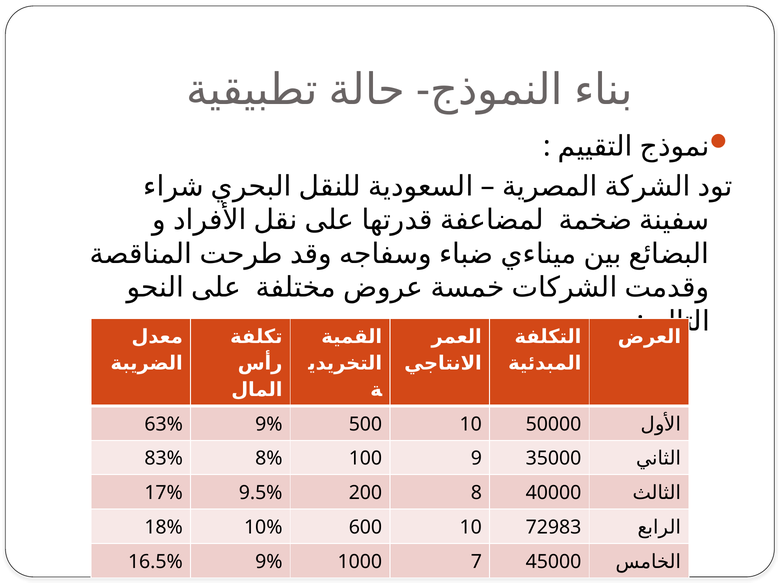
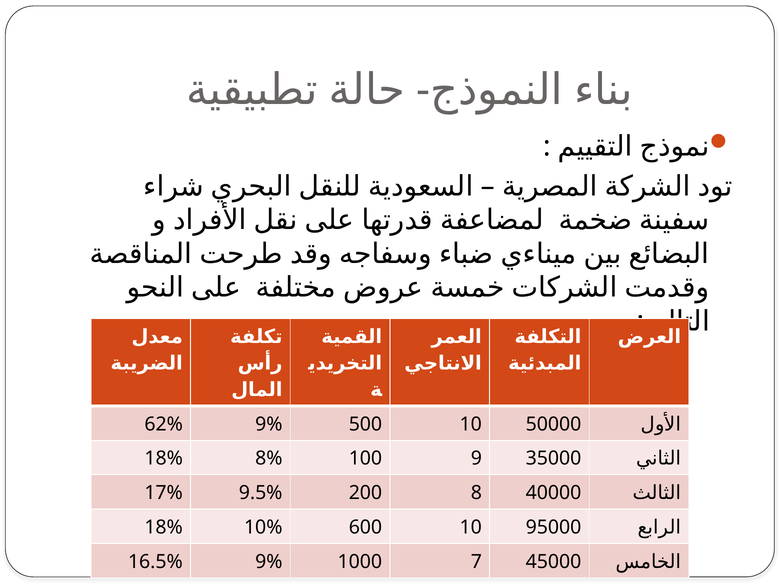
63%: 63% -> 62%
83% at (164, 459): 83% -> 18%
72983: 72983 -> 95000
